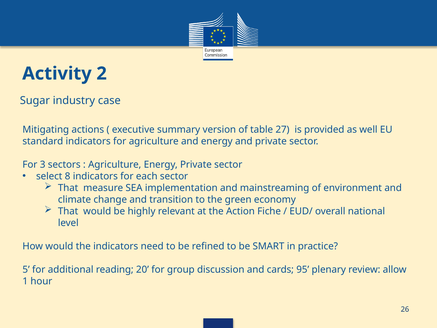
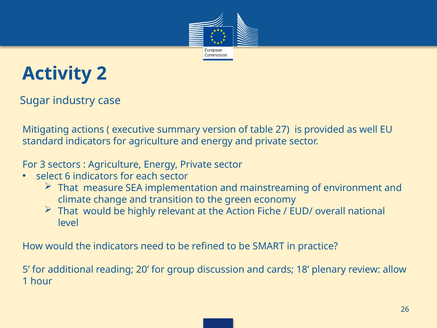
8: 8 -> 6
95: 95 -> 18
